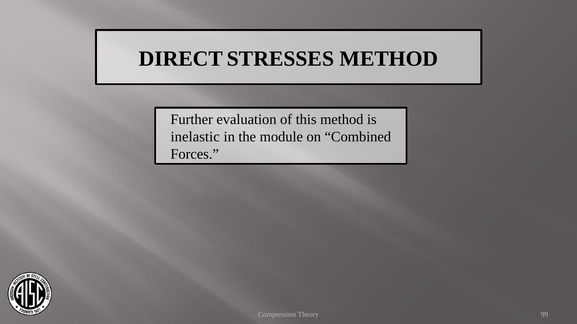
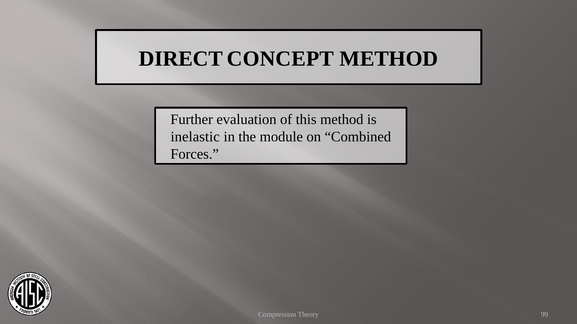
STRESSES: STRESSES -> CONCEPT
